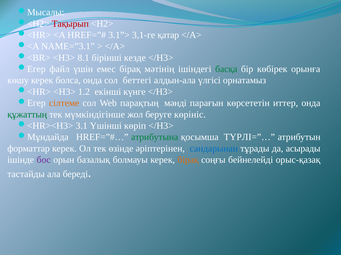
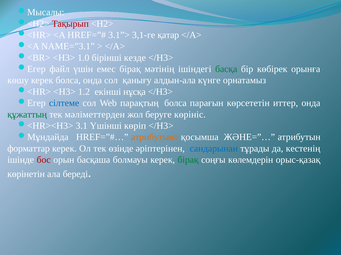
8.1: 8.1 -> 1.0
беттегі: беттегі -> қанығу
үлгісі: үлгісі -> күнге
күнге: күнге -> нұсқа
сілтеме colour: orange -> blue
парақтың мәнді: мәнді -> болса
мүмкіндігінше: мүмкіндігінше -> мәліметтерден
атрибутына colour: green -> orange
ТҮРЛІ=”…: ТҮРЛІ=”… -> ЖӘНЕ=”…
асырады: асырады -> кестенің
бос colour: purple -> red
базалық: базалық -> басқаша
бірақ at (188, 160) colour: orange -> green
бейнелейді: бейнелейді -> көлемдерін
тастайды: тастайды -> көрінетін
